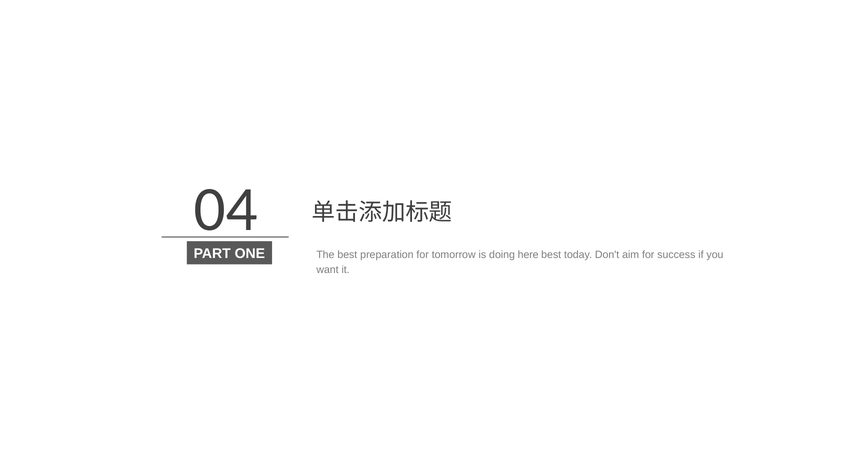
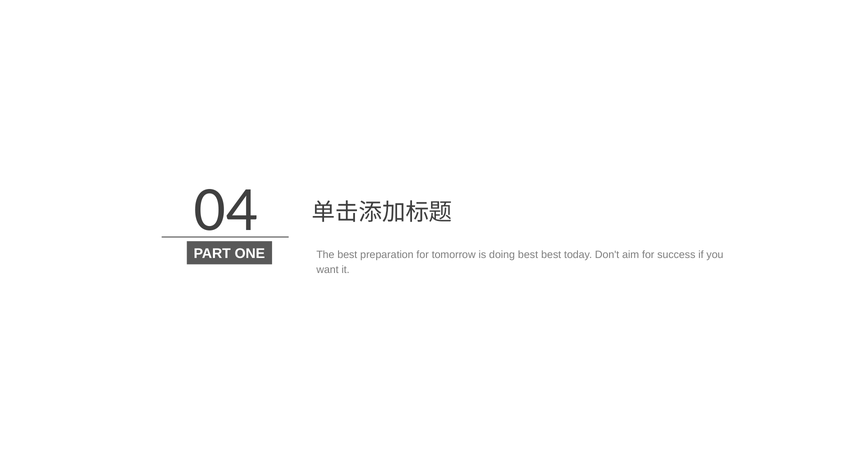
doing here: here -> best
